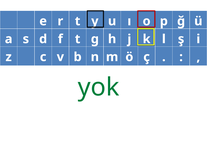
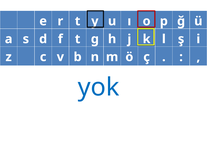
yok colour: green -> blue
